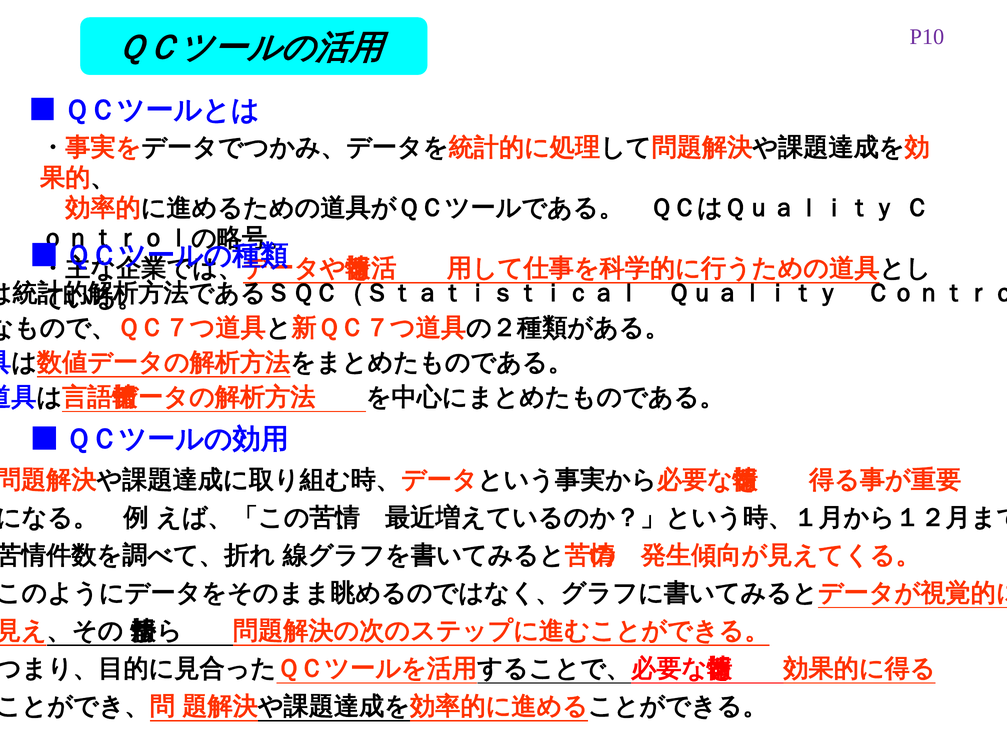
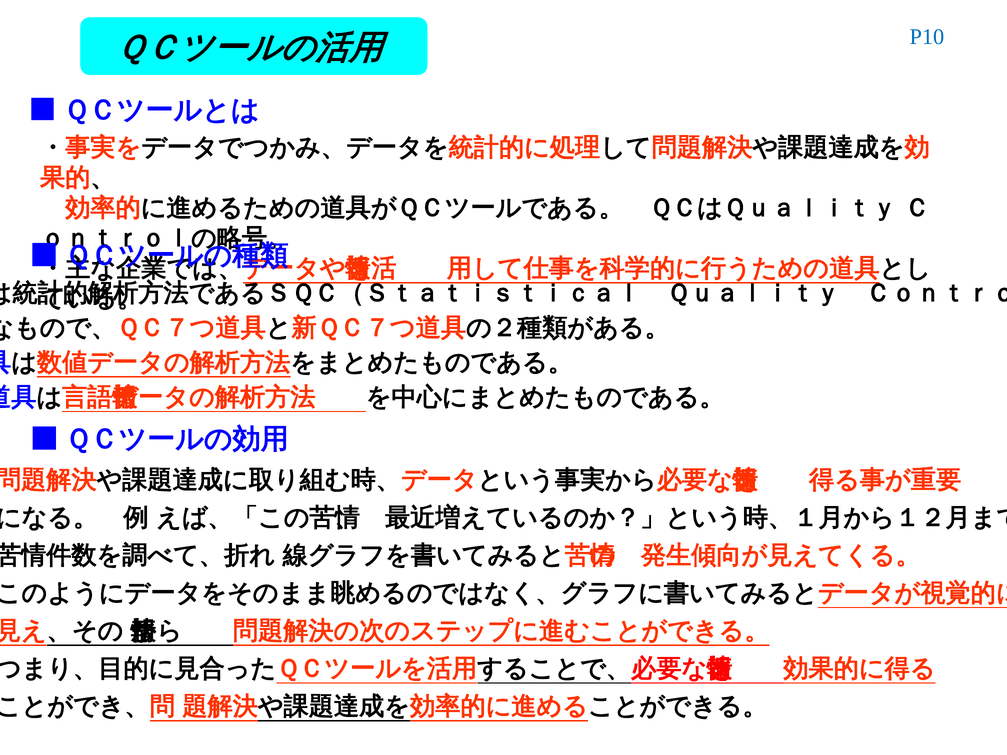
P10 colour: purple -> blue
